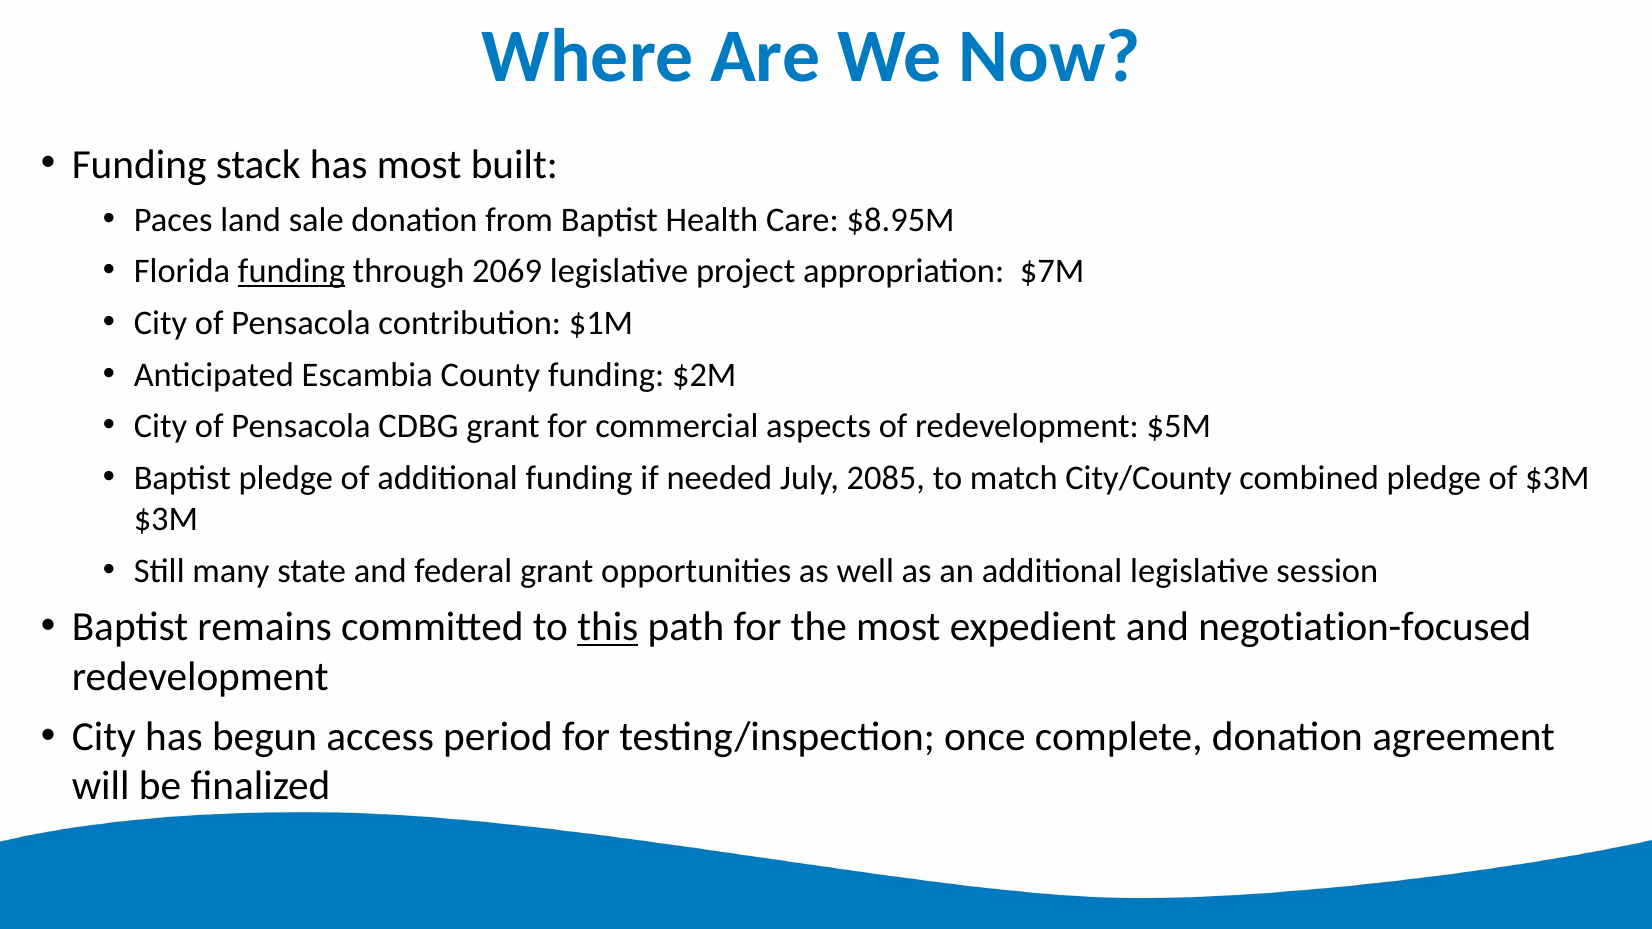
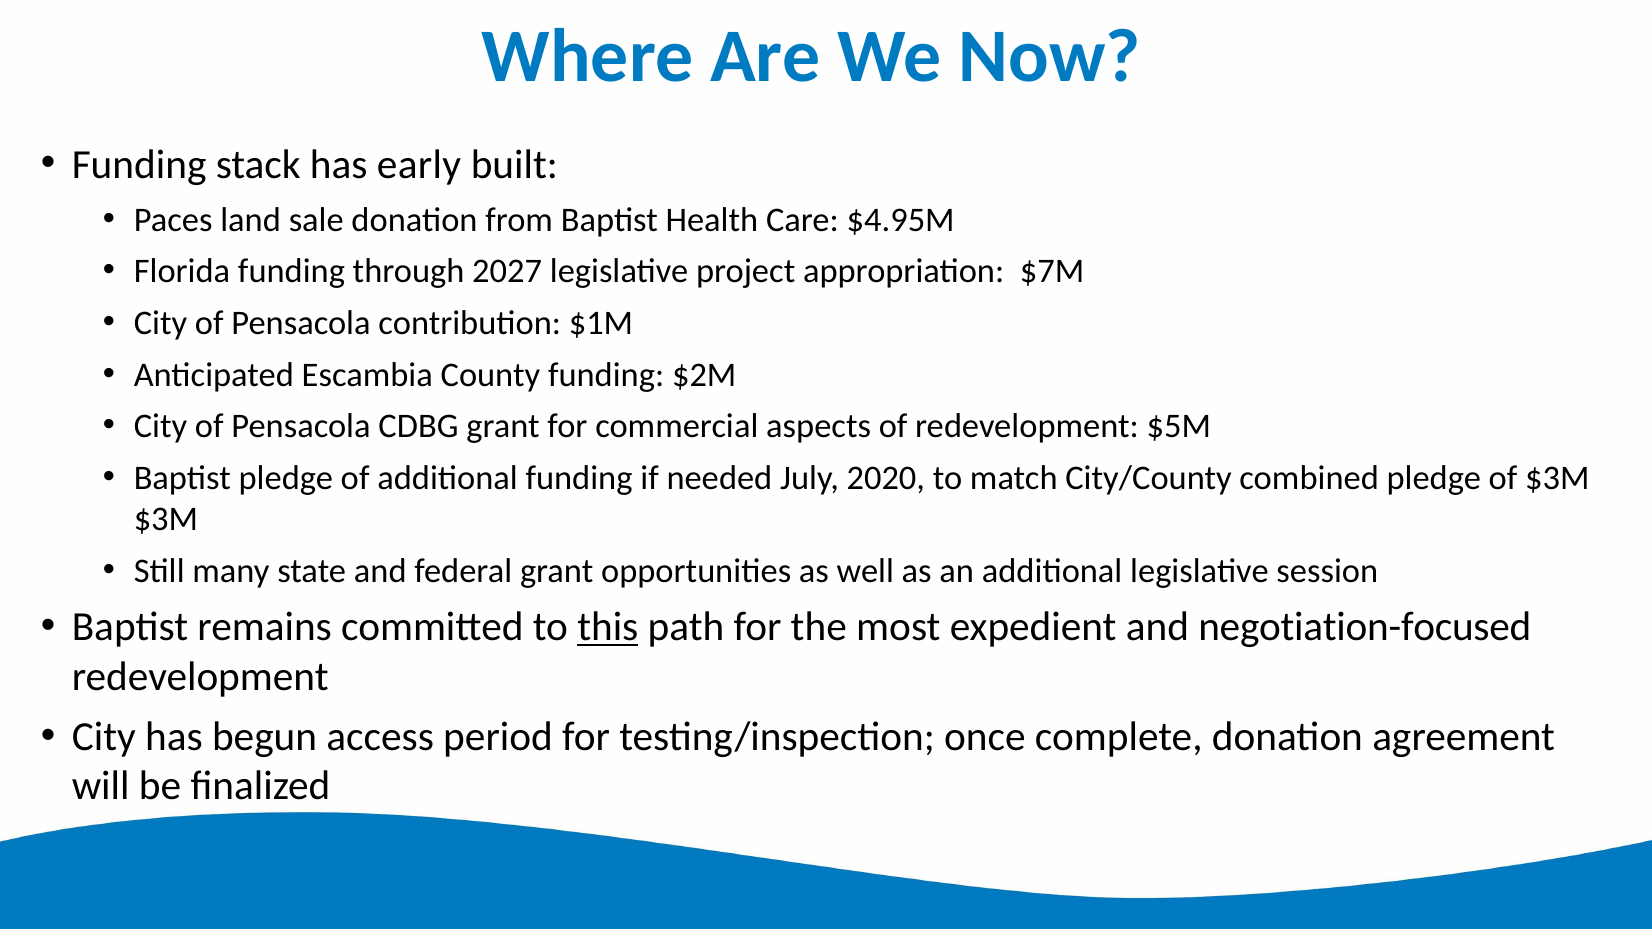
has most: most -> early
$8.95M: $8.95M -> $4.95M
funding at (291, 272) underline: present -> none
2069: 2069 -> 2027
2085: 2085 -> 2020
